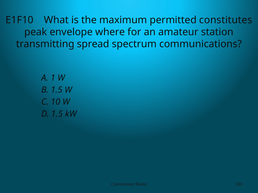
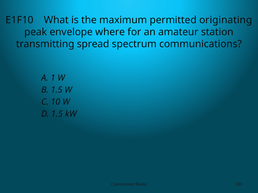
constitutes: constitutes -> originating
